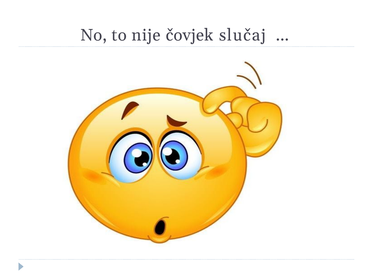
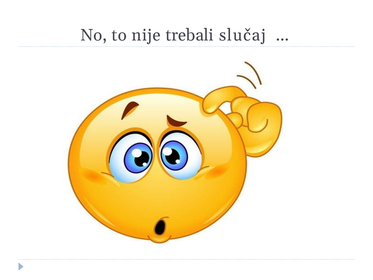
čovjek: čovjek -> trebali
